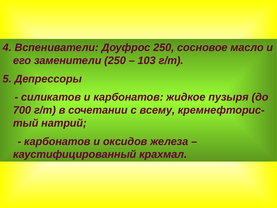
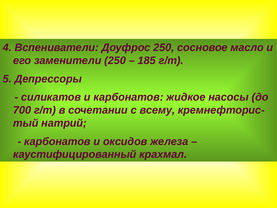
103: 103 -> 185
пузыря: пузыря -> насосы
